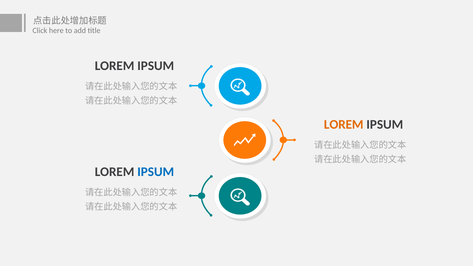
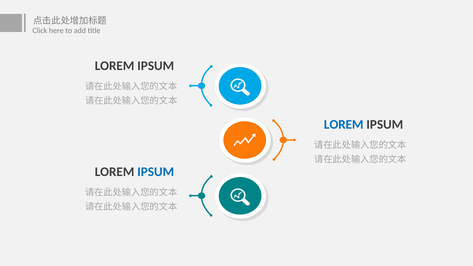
LOREM at (344, 125) colour: orange -> blue
